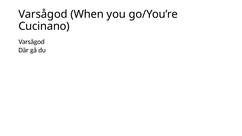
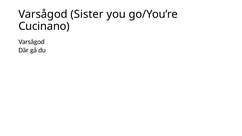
When: When -> Sister
